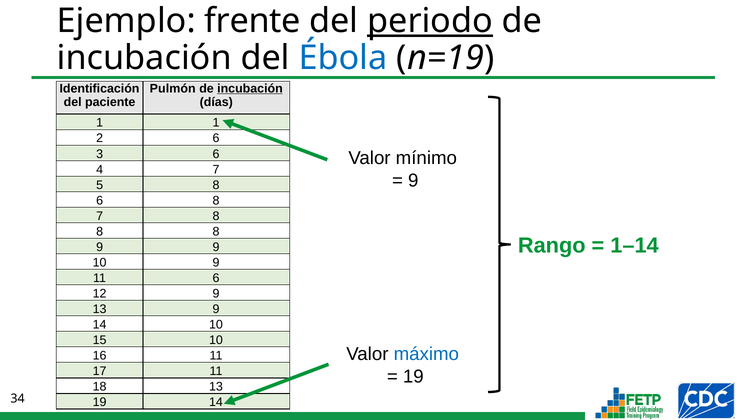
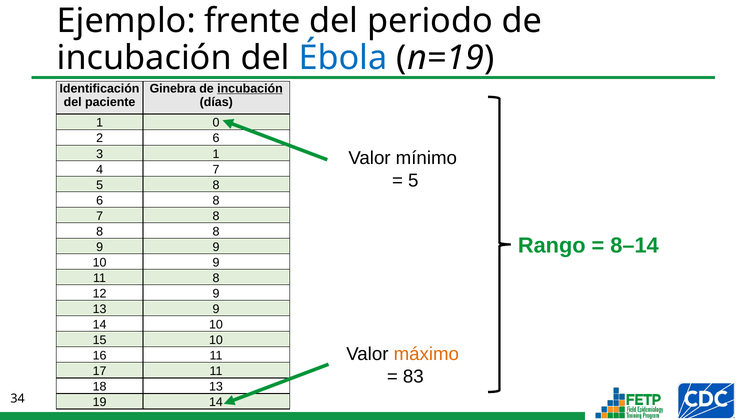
periodo underline: present -> none
Pulmón: Pulmón -> Ginebra
1 1: 1 -> 0
3 6: 6 -> 1
9 at (413, 181): 9 -> 5
1–14: 1–14 -> 8–14
11 6: 6 -> 8
máximo colour: blue -> orange
19 at (413, 377): 19 -> 83
